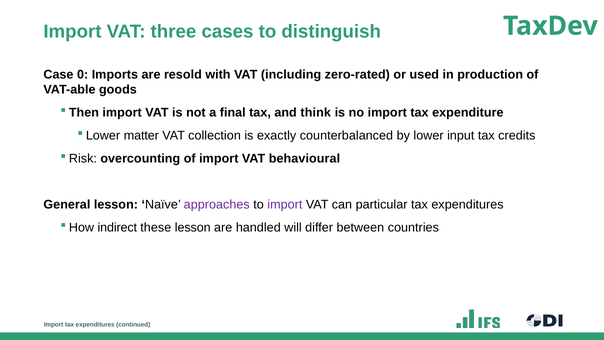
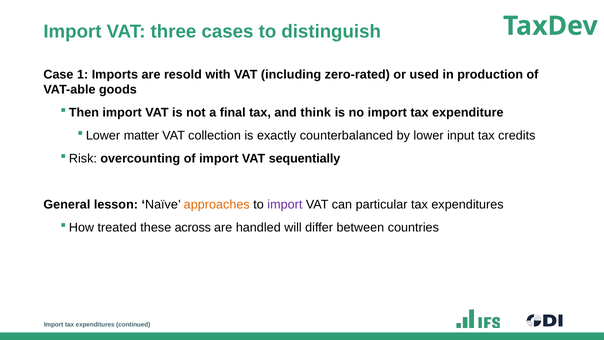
0: 0 -> 1
behavioural: behavioural -> sequentially
approaches colour: purple -> orange
indirect: indirect -> treated
these lesson: lesson -> across
